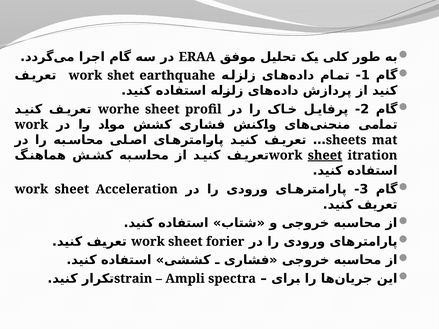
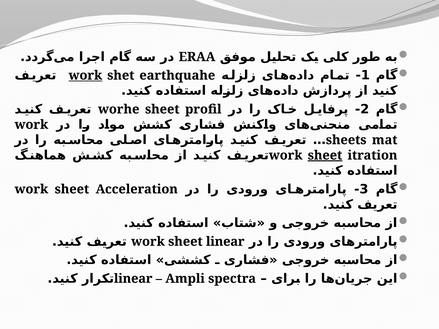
work at (85, 75) underline: none -> present
sheet forier: forier -> linear
strain at (133, 279): strain -> linear
